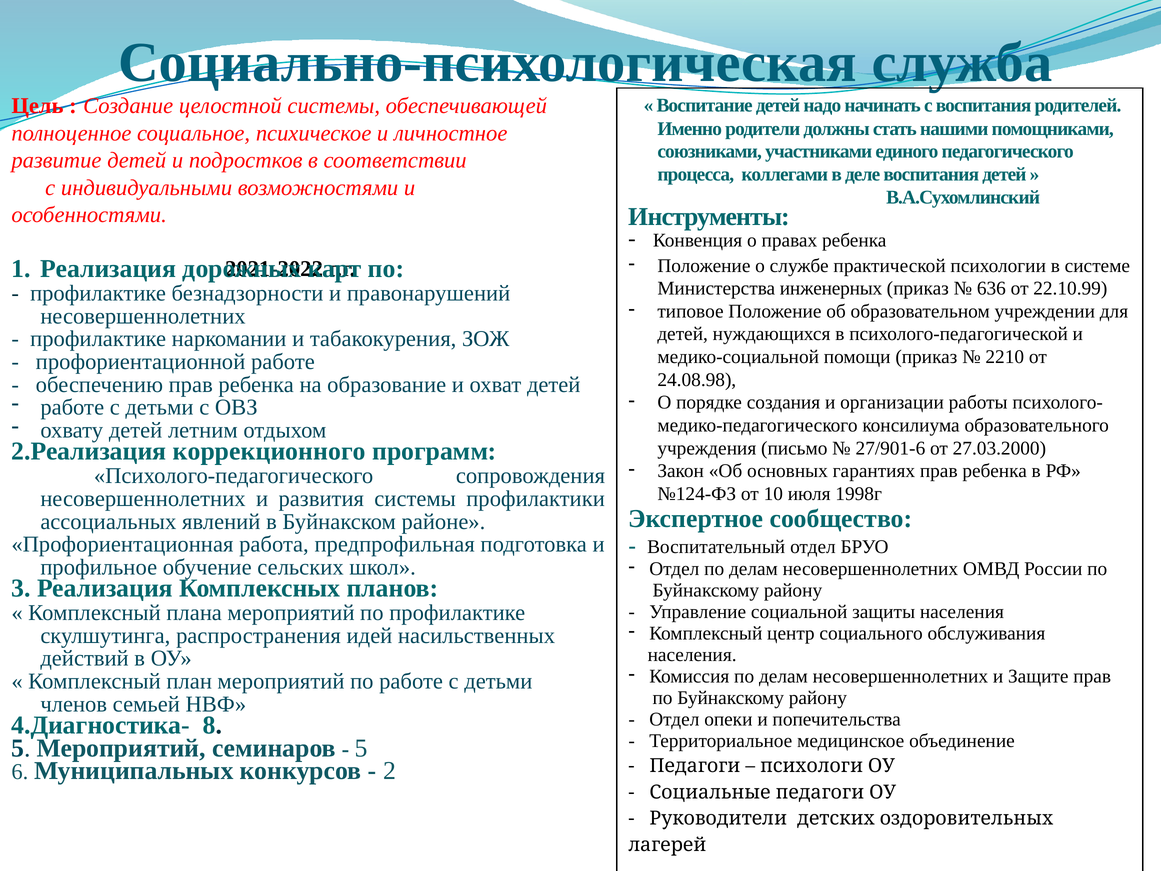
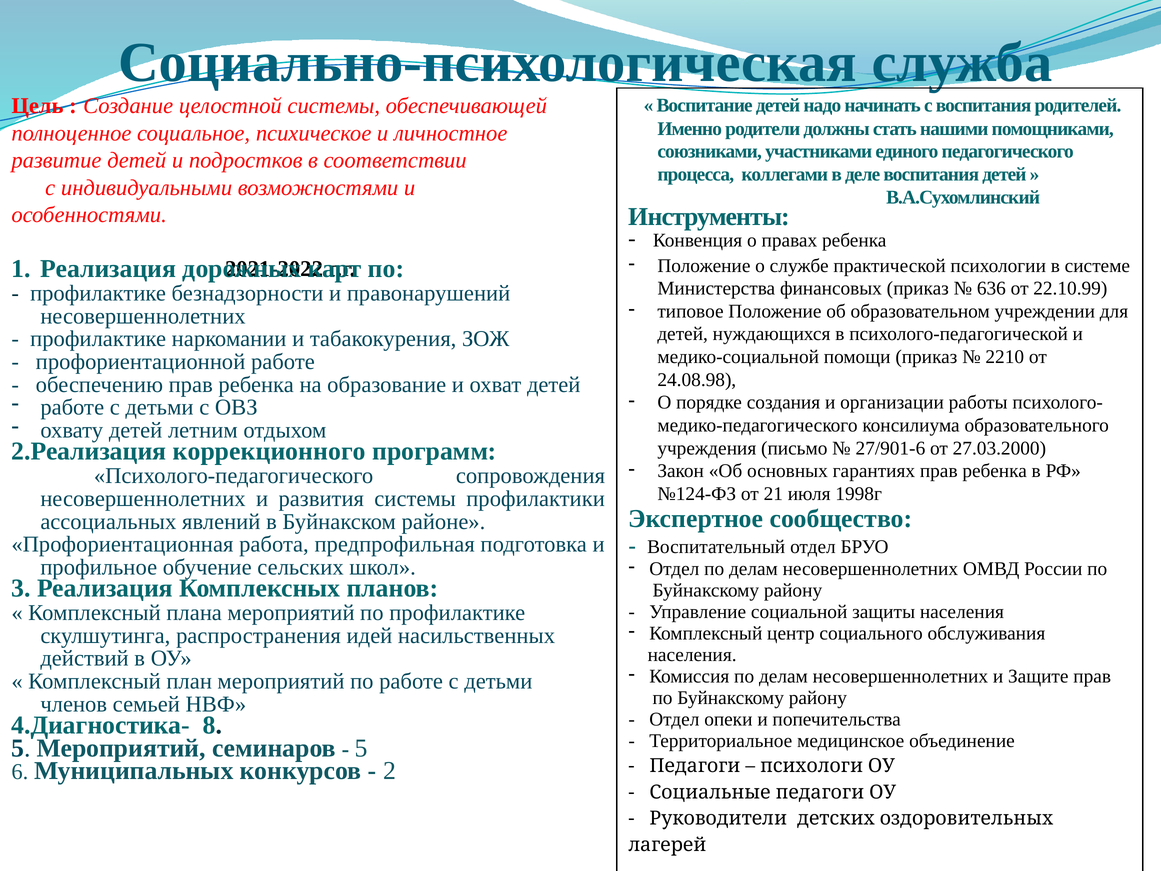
инженерных: инженерных -> финансовых
10: 10 -> 21
